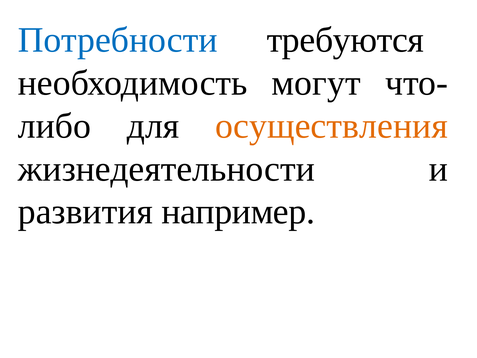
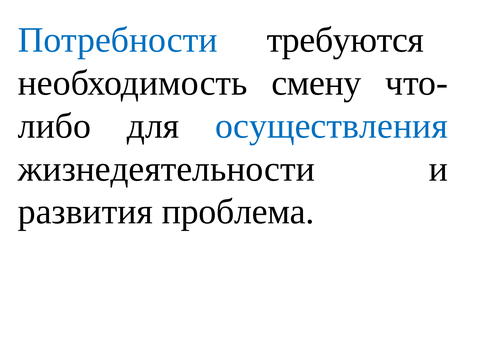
могут: могут -> смену
осуществления colour: orange -> blue
например: например -> проблема
